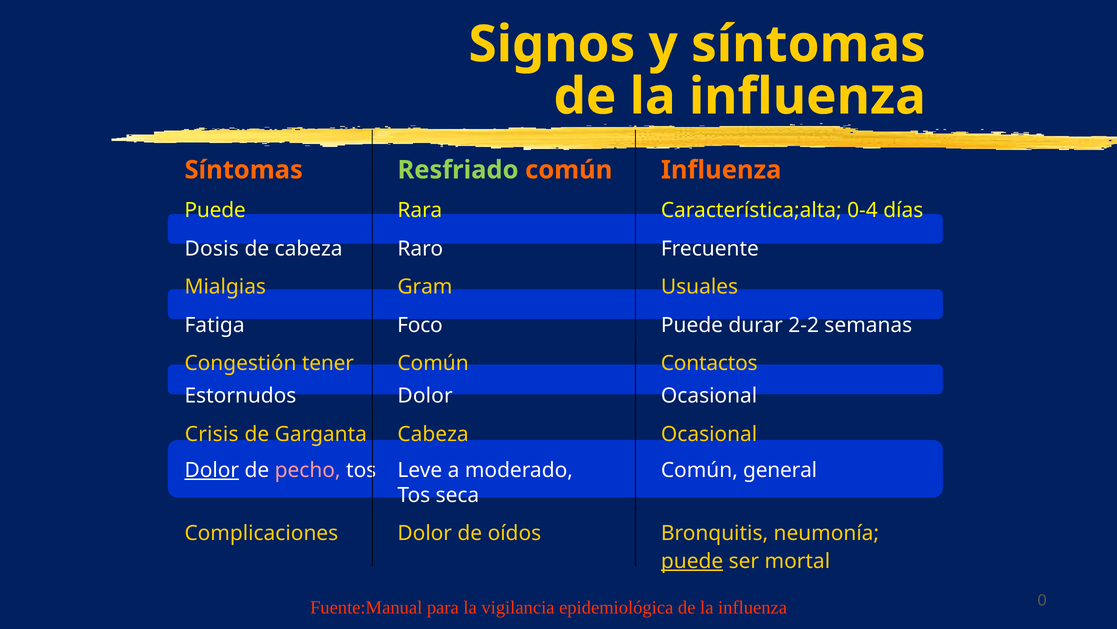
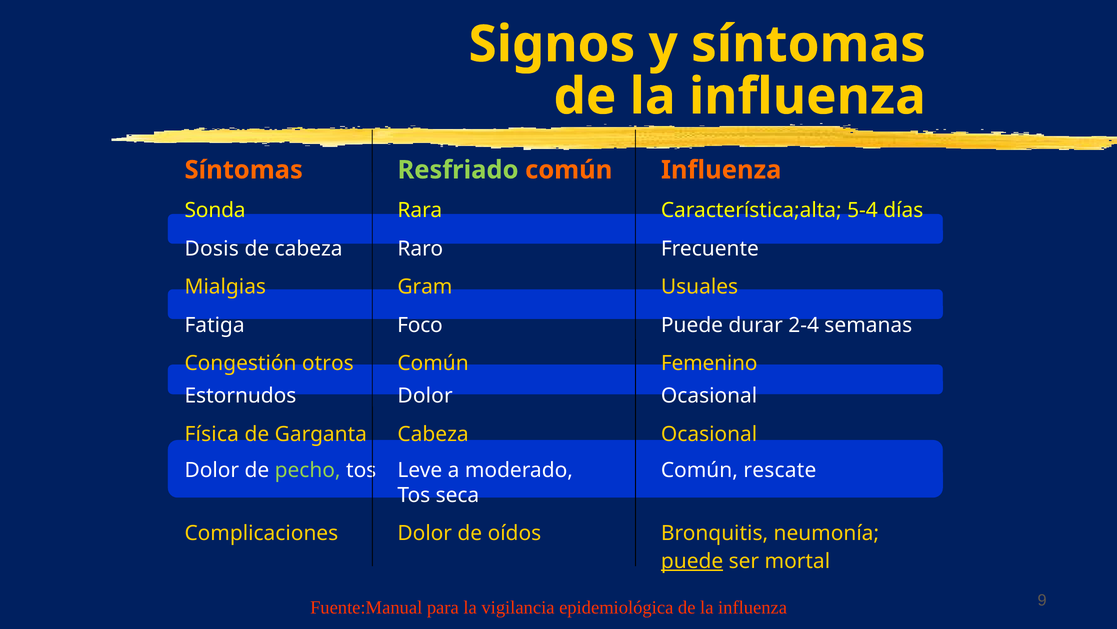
Puede at (215, 210): Puede -> Sonda
0-4: 0-4 -> 5-4
2-2: 2-2 -> 2-4
tener: tener -> otros
Contactos: Contactos -> Femenino
Crisis: Crisis -> Física
Dolor at (212, 470) underline: present -> none
pecho colour: pink -> light green
general: general -> rescate
0: 0 -> 9
